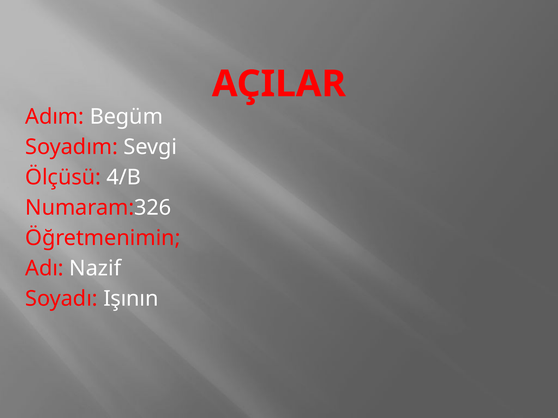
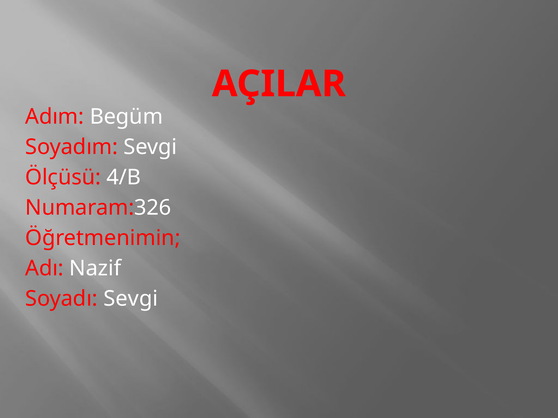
Soyadı Işının: Işının -> Sevgi
